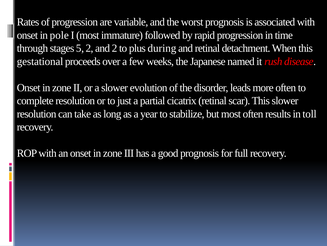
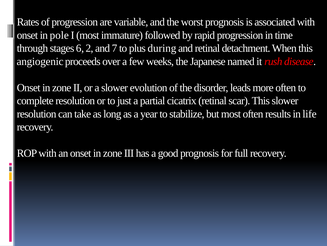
5: 5 -> 6
and 2: 2 -> 7
gestational: gestational -> angiogenic
toll: toll -> life
